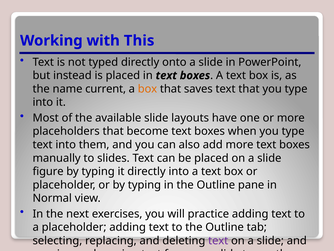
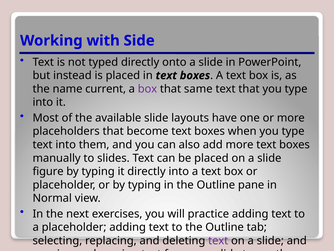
This: This -> Side
box at (147, 89) colour: orange -> purple
saves: saves -> same
